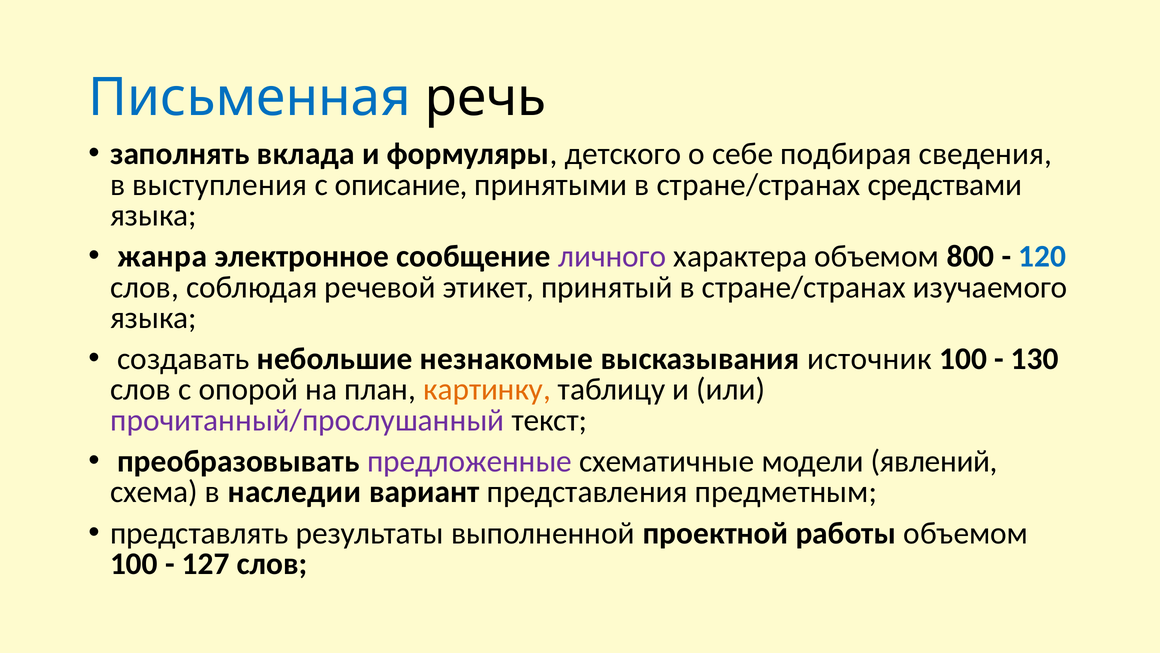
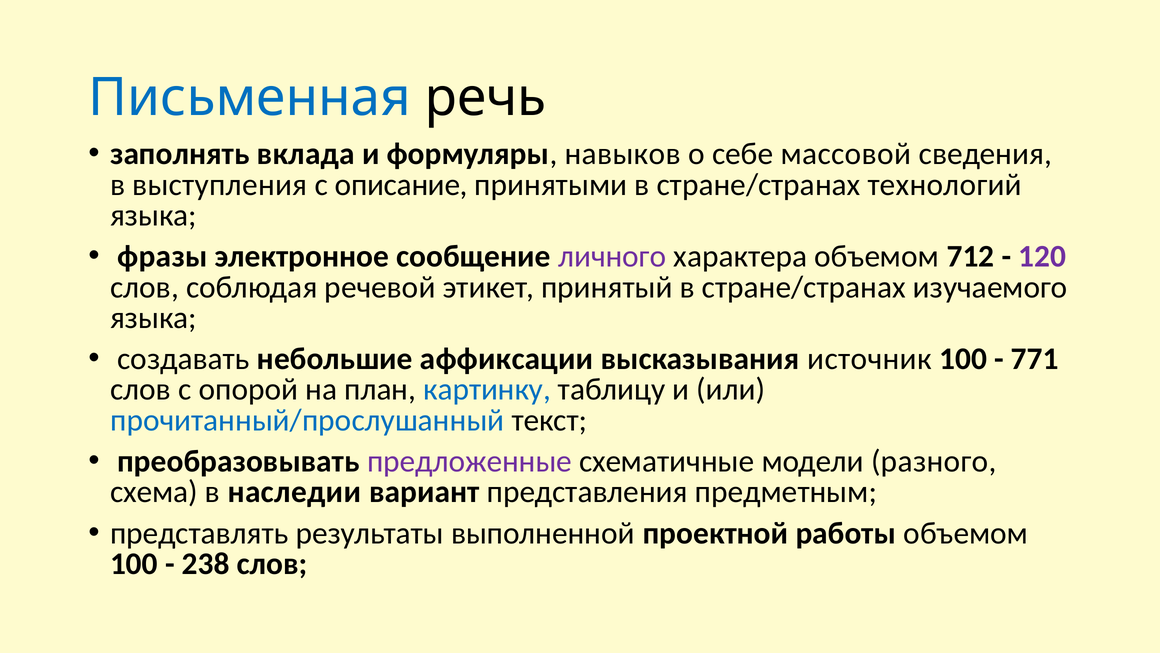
детского: детского -> навыков
подбирая: подбирая -> массовой
средствами: средствами -> технологий
жанра: жанра -> фразы
800: 800 -> 712
120 colour: blue -> purple
незнакомые: незнакомые -> аффиксации
130: 130 -> 771
картинку colour: orange -> blue
прочитанный/прослушанный colour: purple -> blue
явлений: явлений -> разного
127: 127 -> 238
